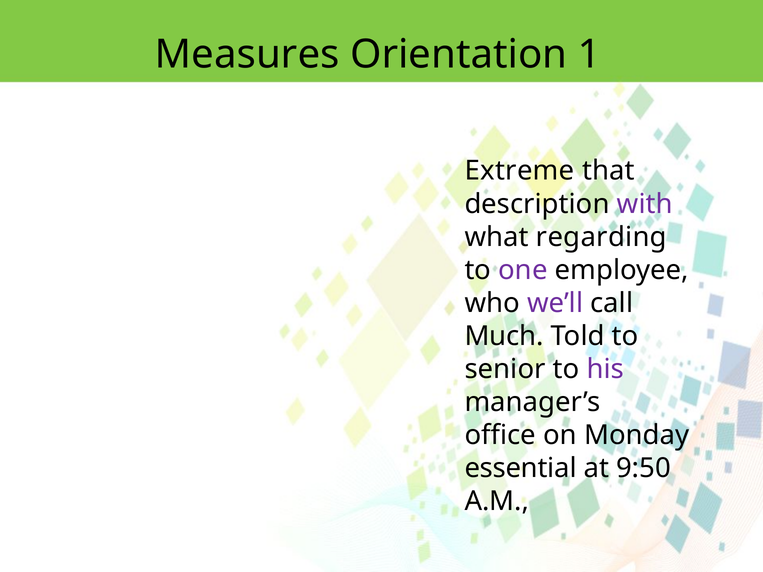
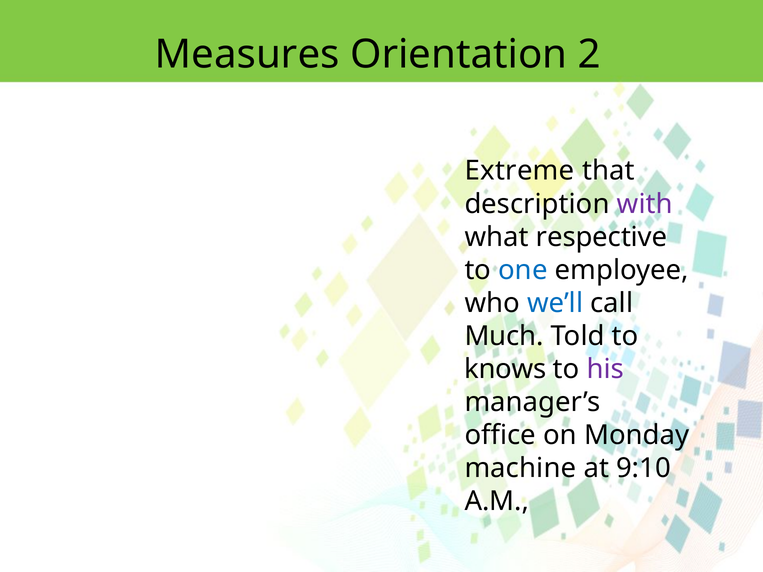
1: 1 -> 2
regarding: regarding -> respective
one colour: purple -> blue
we’ll colour: purple -> blue
senior: senior -> knows
essential: essential -> machine
9:50: 9:50 -> 9:10
